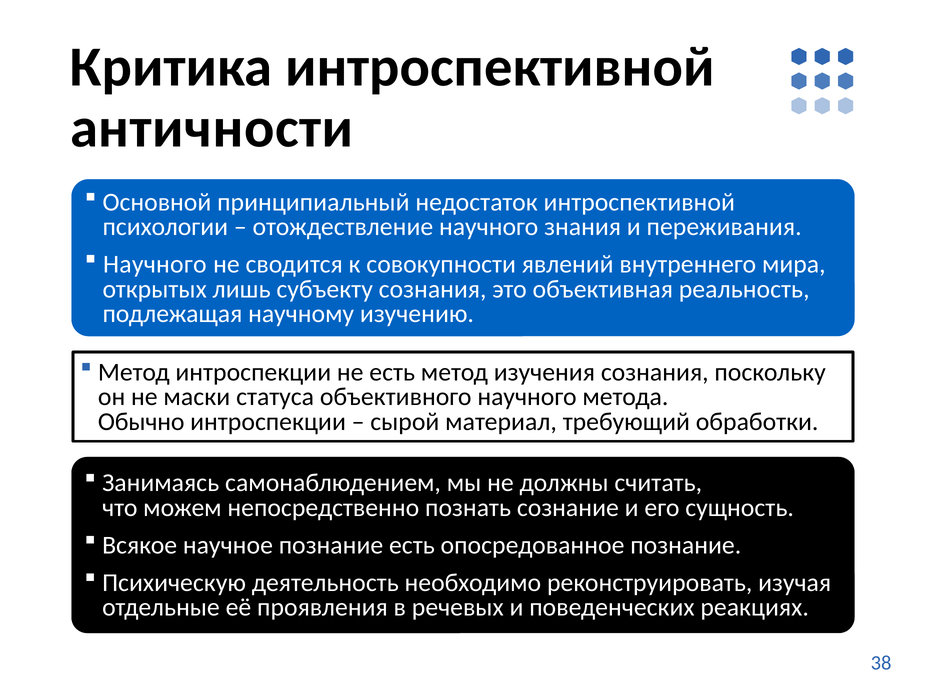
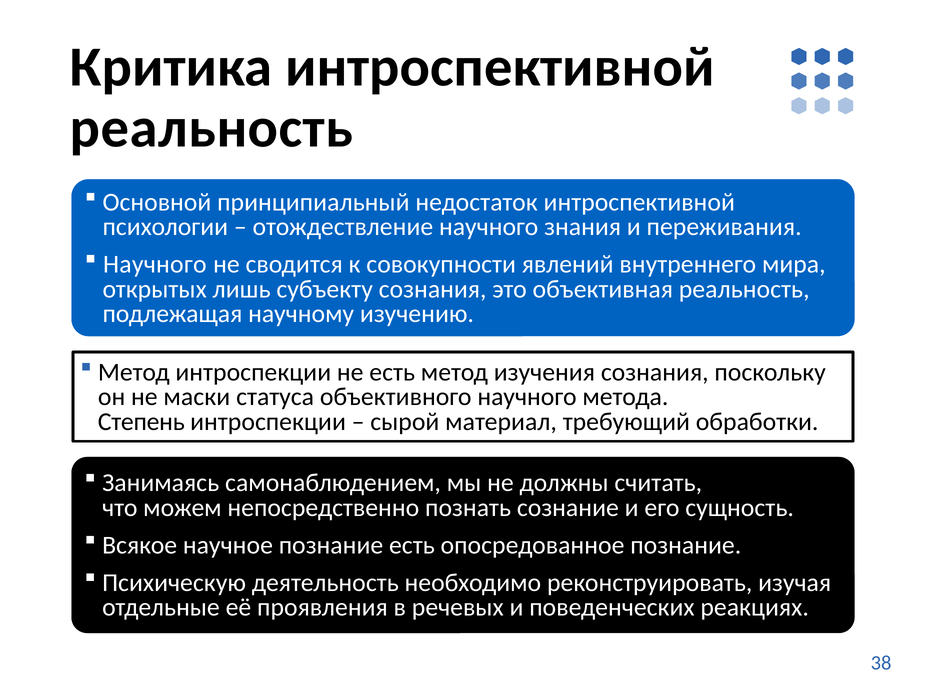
античности at (212, 128): античности -> реальность
Обычно: Обычно -> Степень
